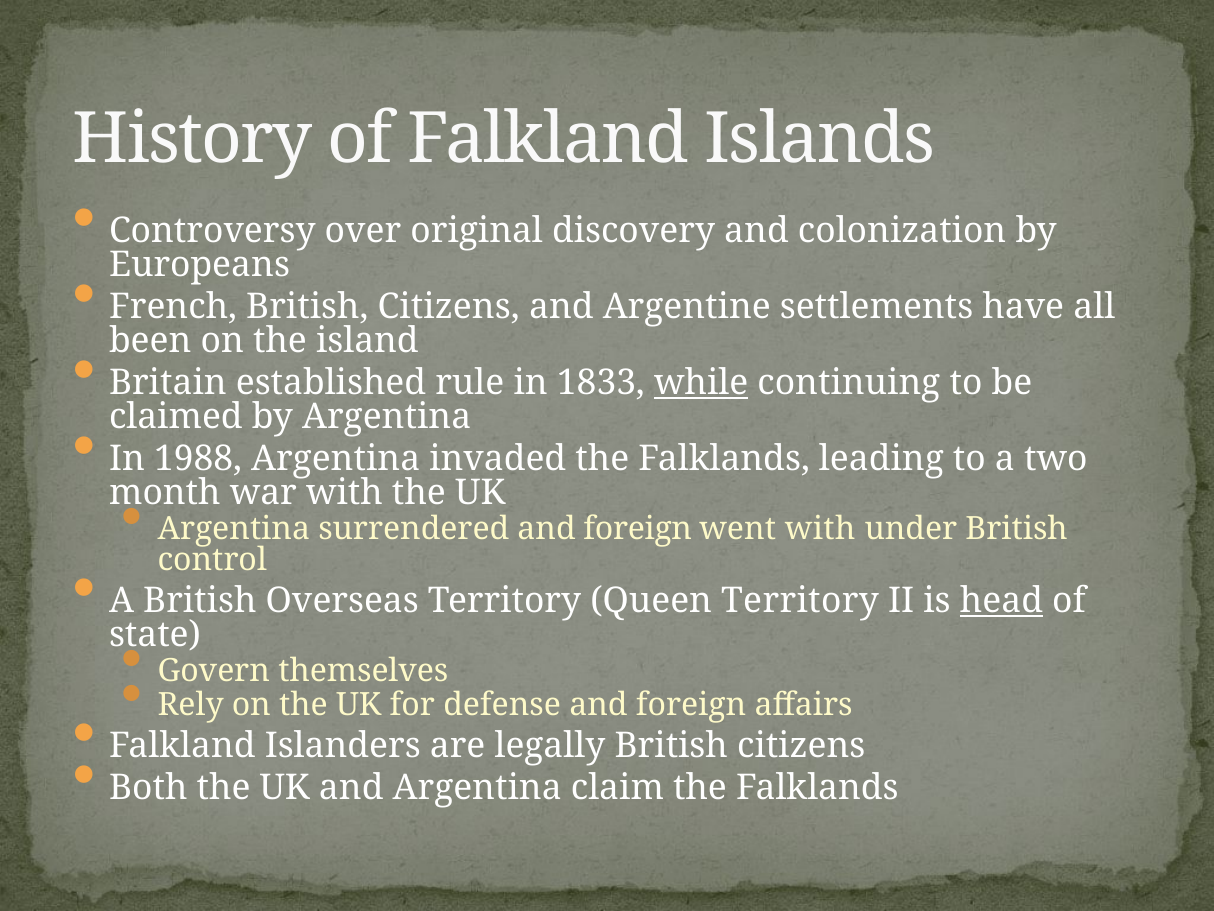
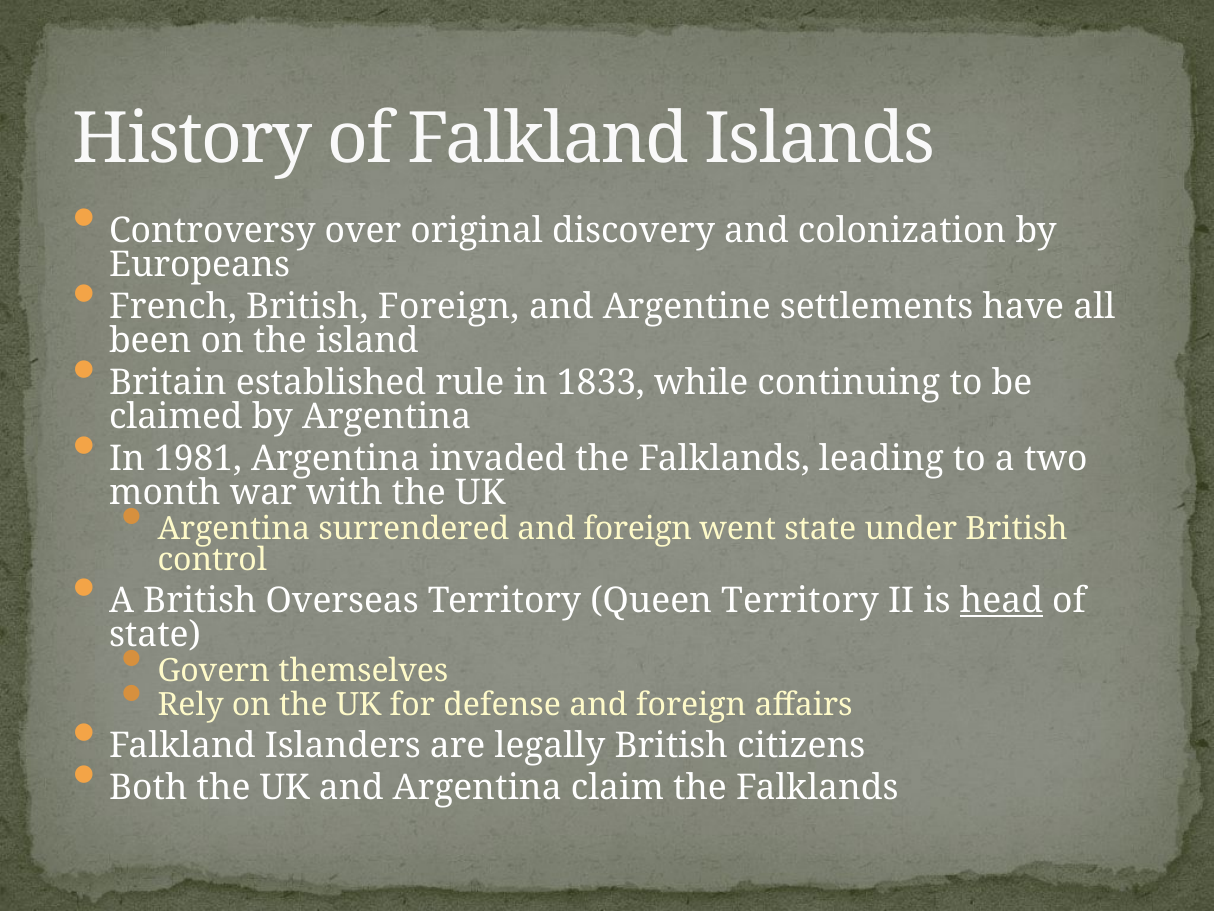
French British Citizens: Citizens -> Foreign
while underline: present -> none
1988: 1988 -> 1981
went with: with -> state
